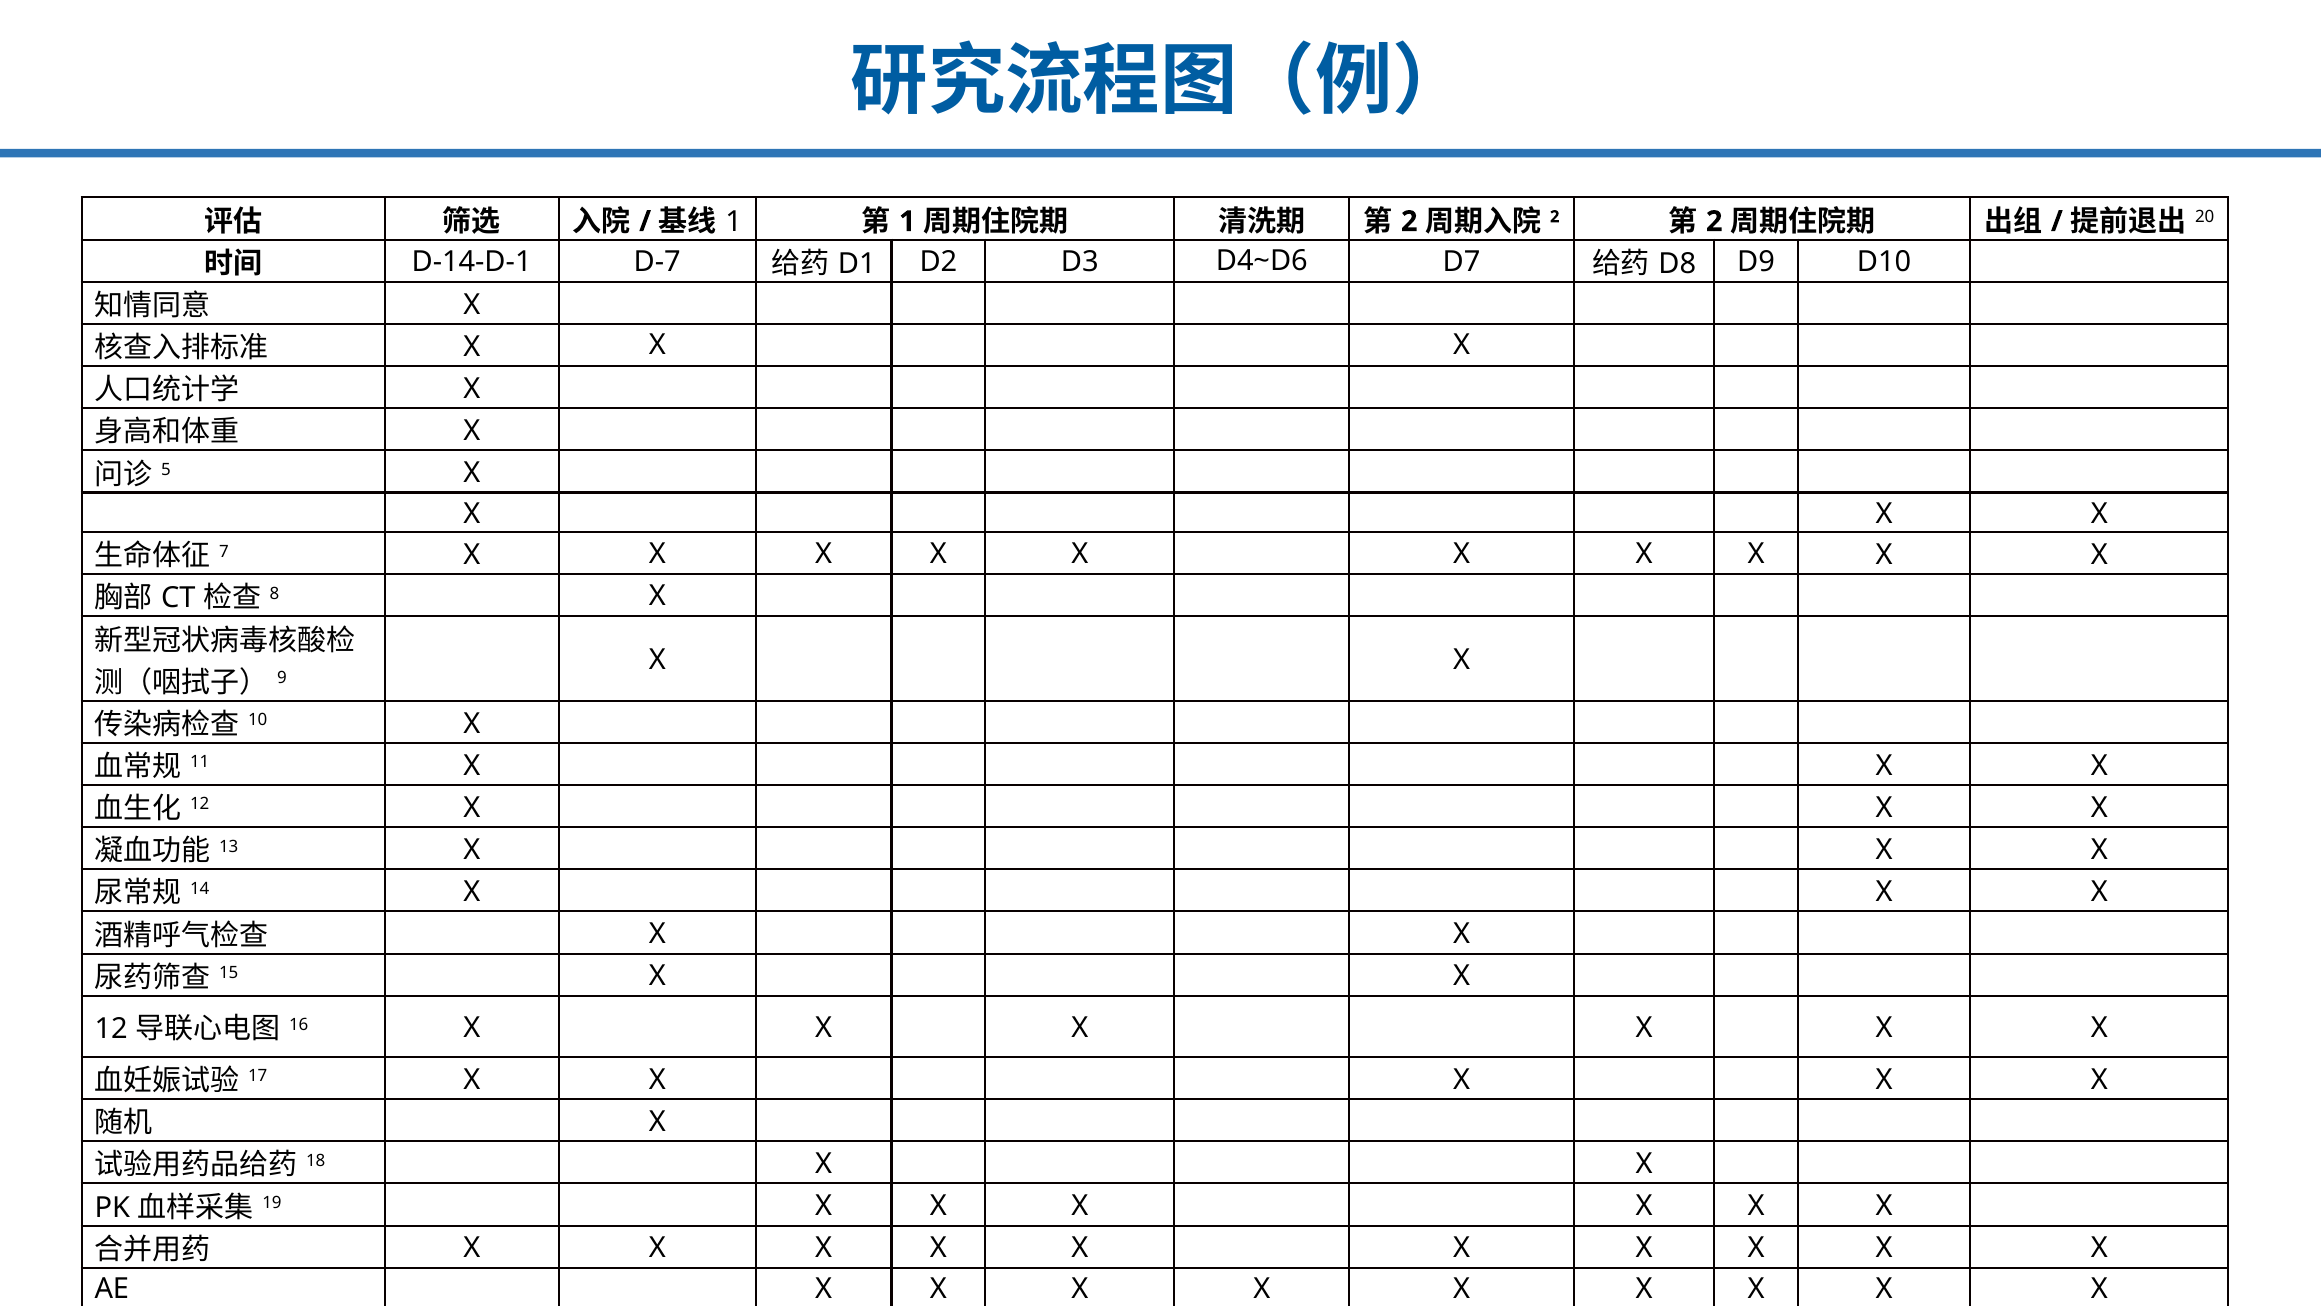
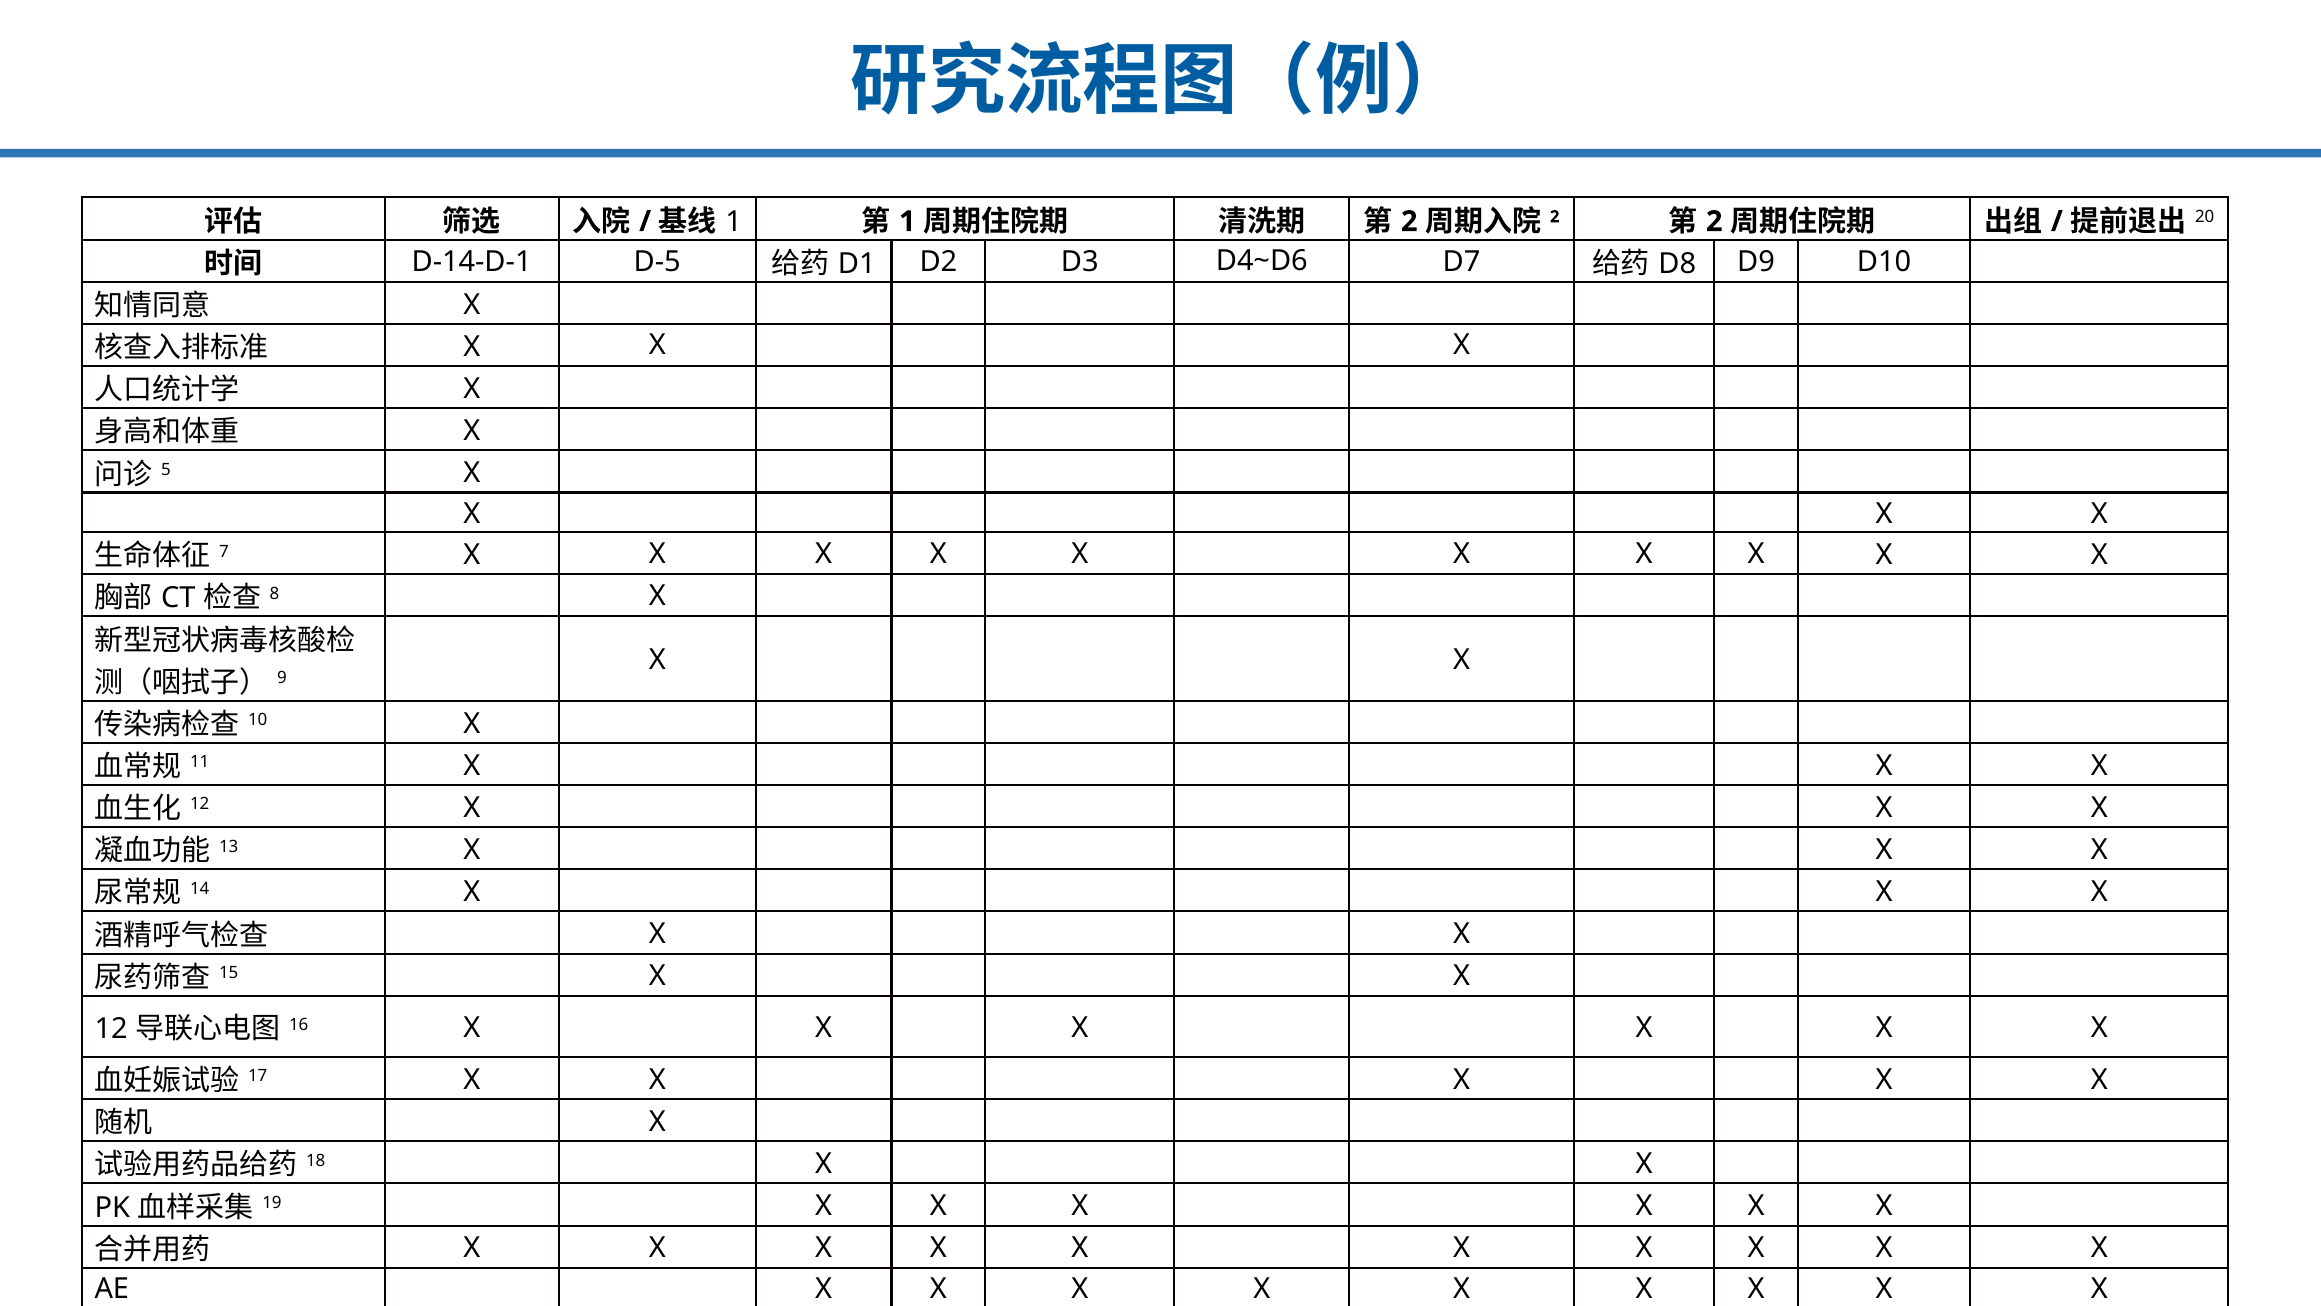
D-7: D-7 -> D-5
